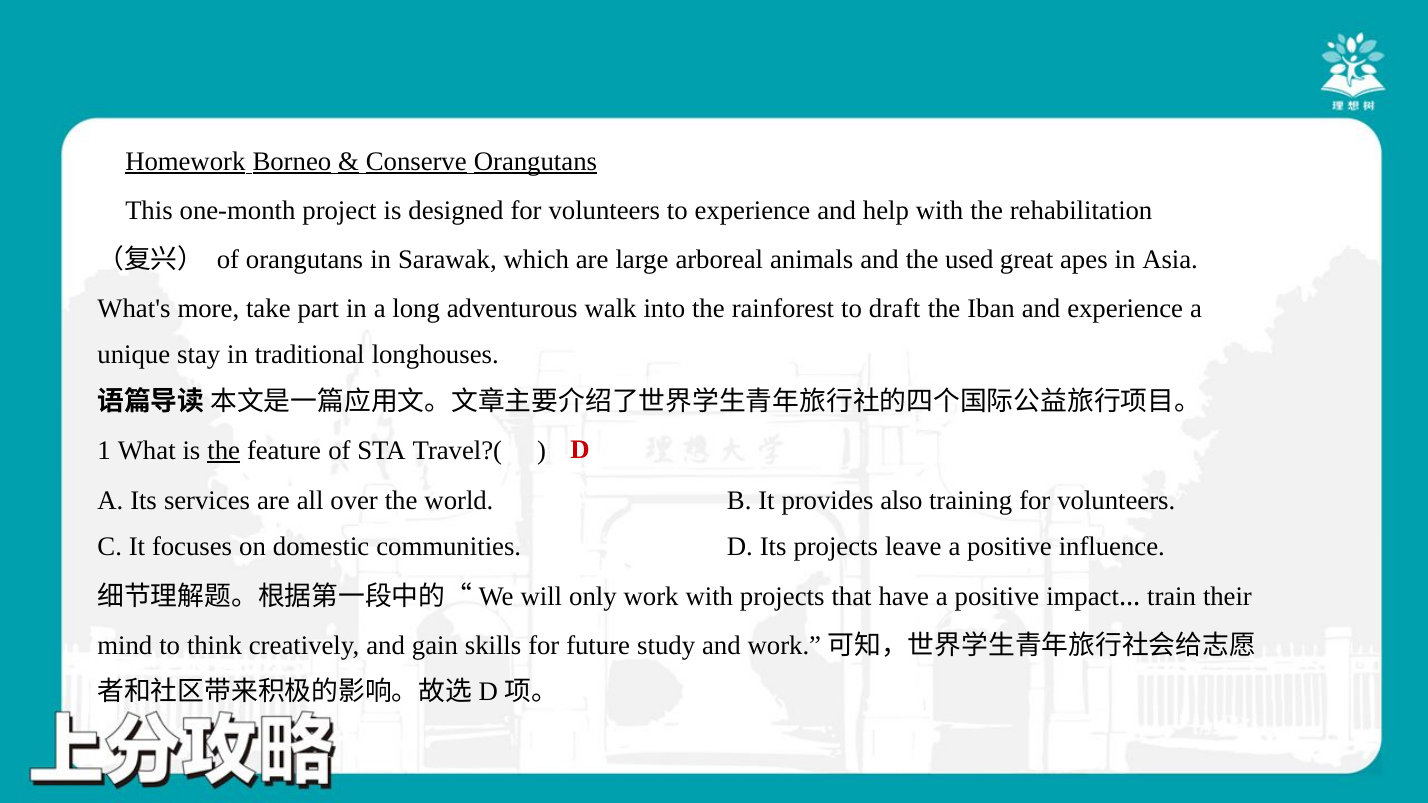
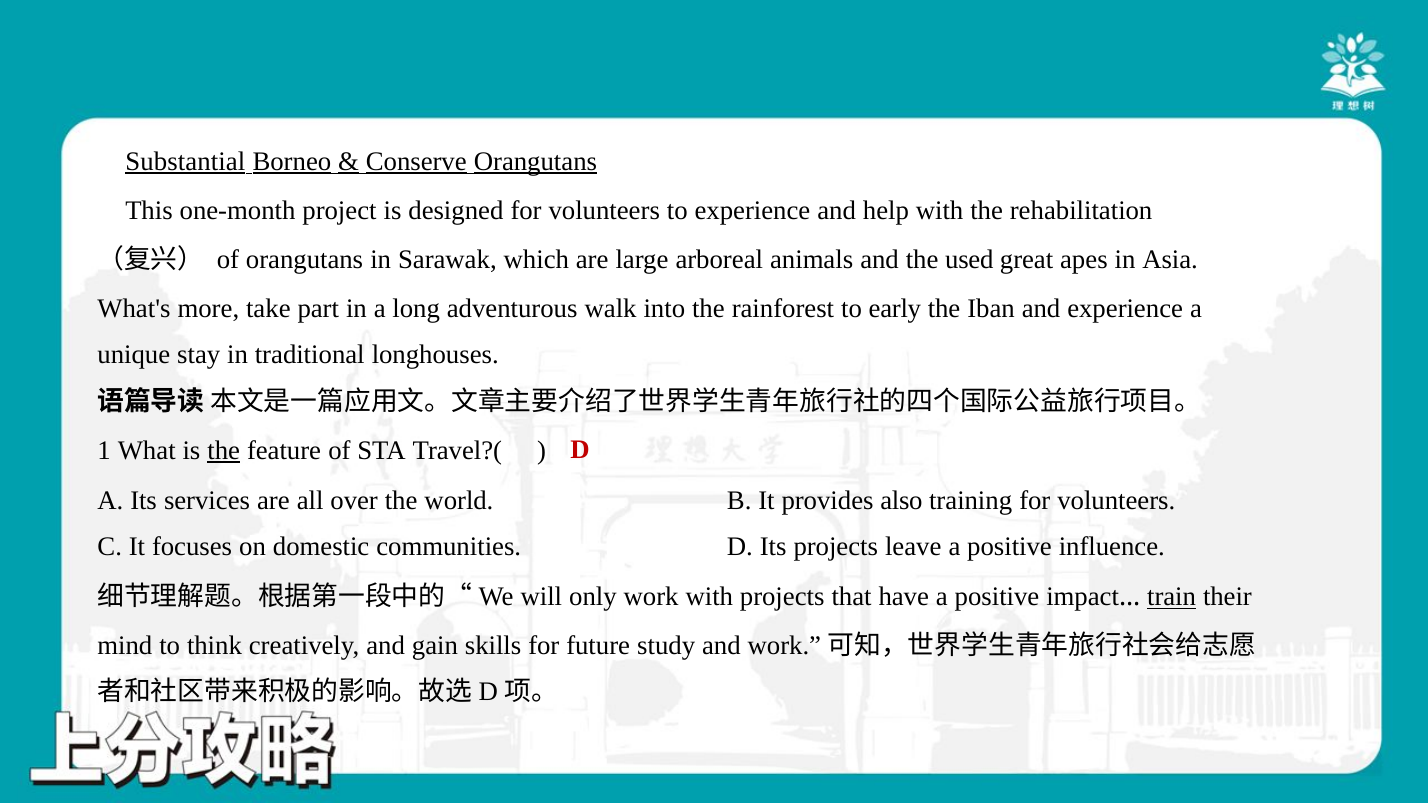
Homework: Homework -> Substantial
draft: draft -> early
train underline: none -> present
